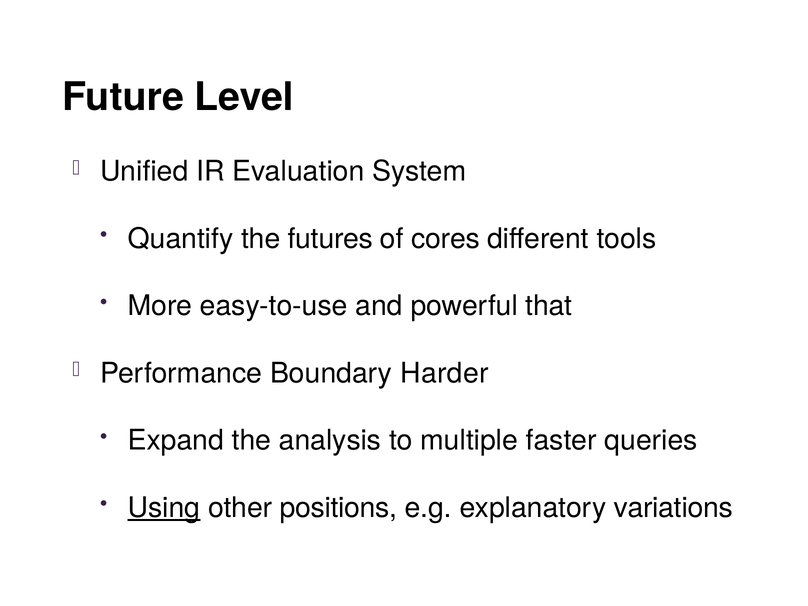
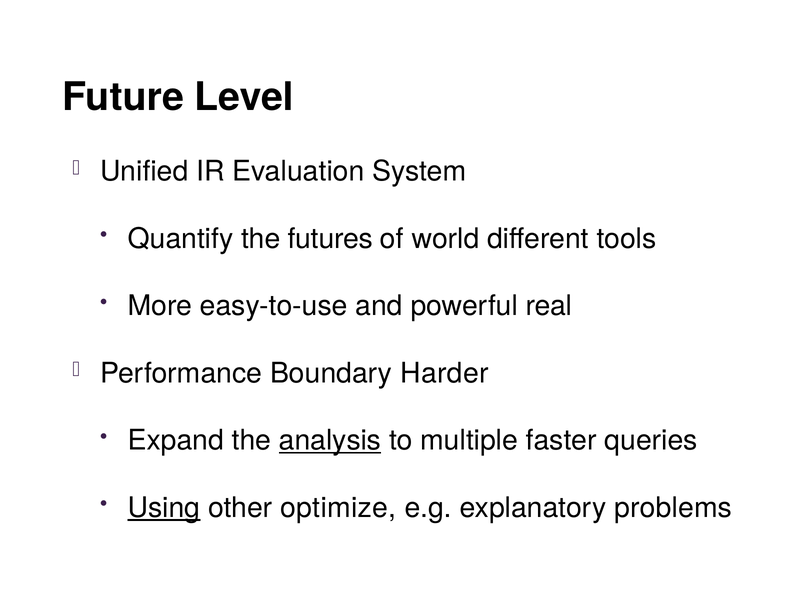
cores: cores -> world
that: that -> real
analysis underline: none -> present
positions: positions -> optimize
variations: variations -> problems
